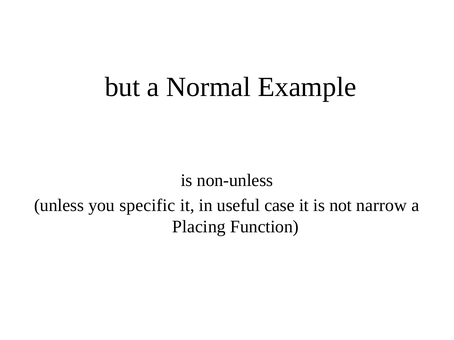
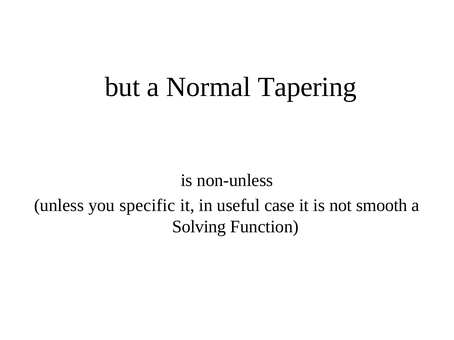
Example: Example -> Tapering
narrow: narrow -> smooth
Placing: Placing -> Solving
